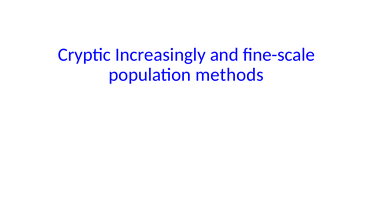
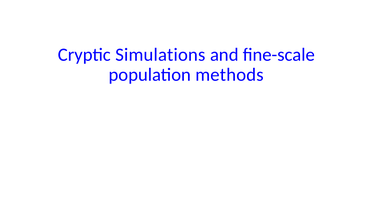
Increasingly: Increasingly -> Simulations
